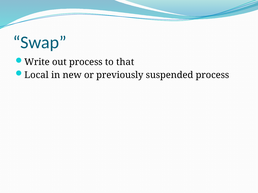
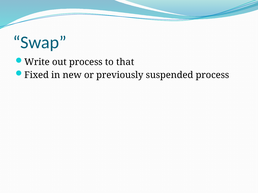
Local: Local -> Fixed
